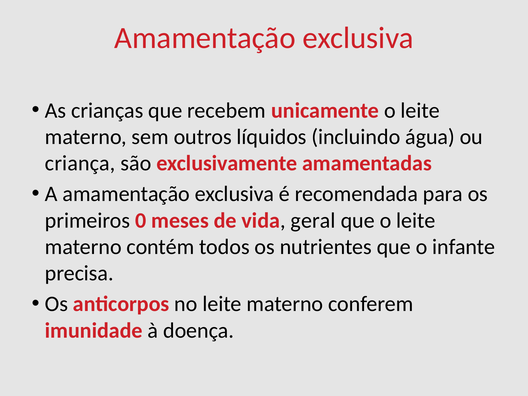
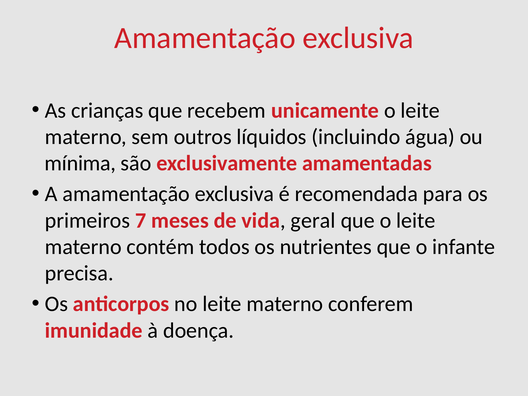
criança: criança -> mínima
0: 0 -> 7
